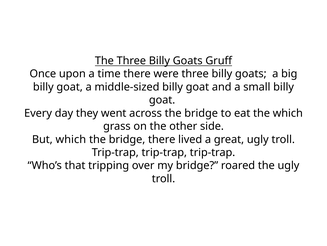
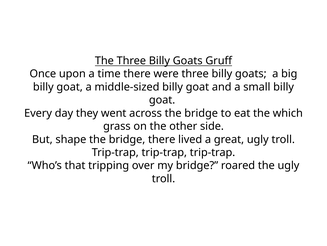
But which: which -> shape
